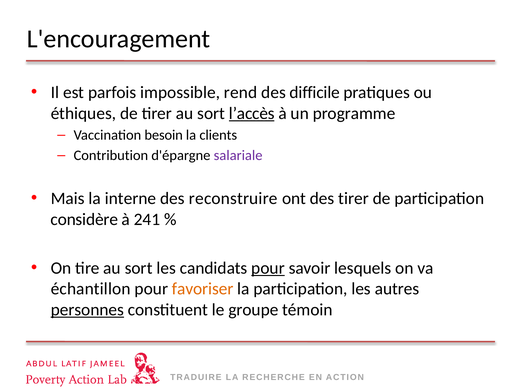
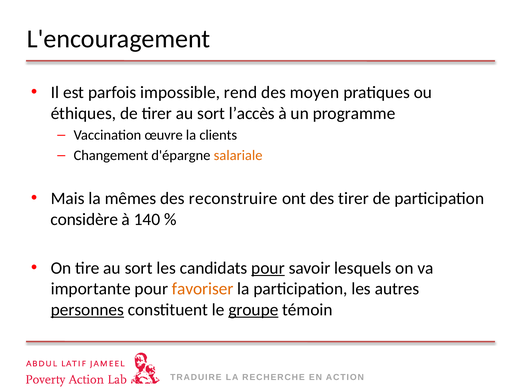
difficile: difficile -> moyen
l’accès underline: present -> none
besoin: besoin -> œuvre
Contribution: Contribution -> Changement
salariale colour: purple -> orange
interne: interne -> mêmes
241: 241 -> 140
échantillon: échantillon -> importante
groupe underline: none -> present
